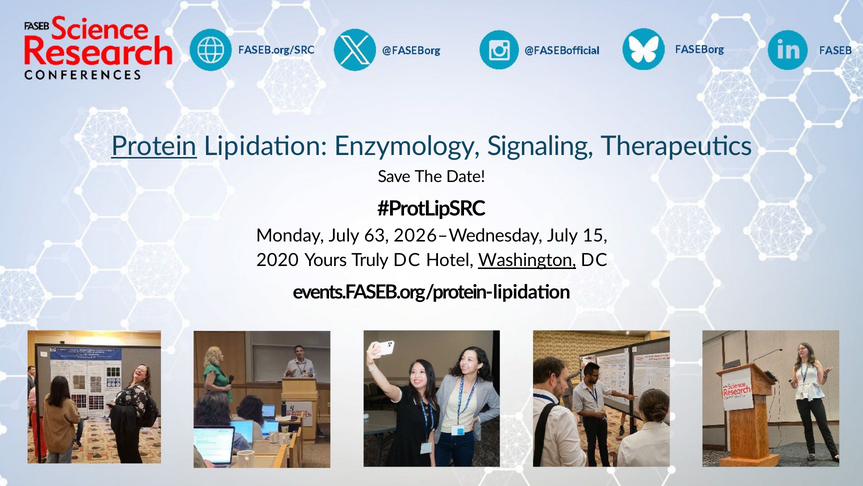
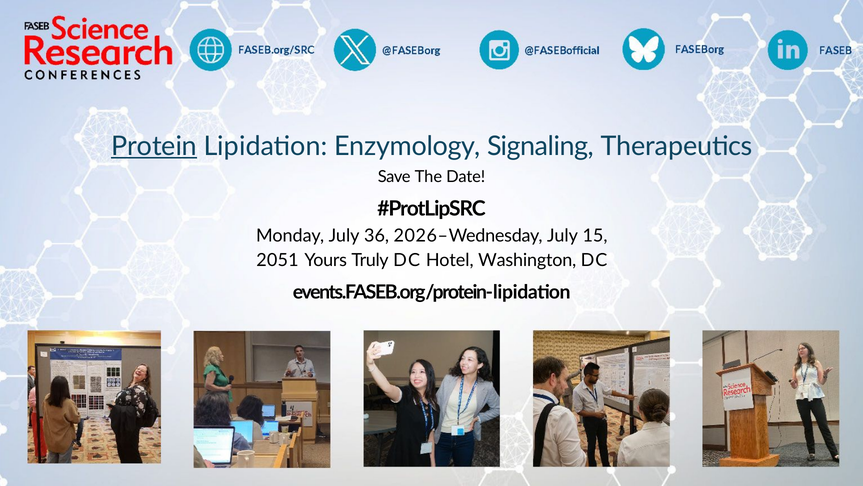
63: 63 -> 36
2020: 2020 -> 2051
Washington underline: present -> none
